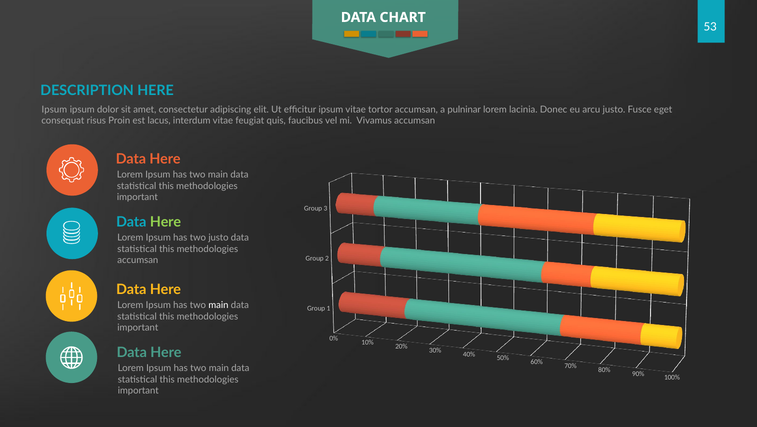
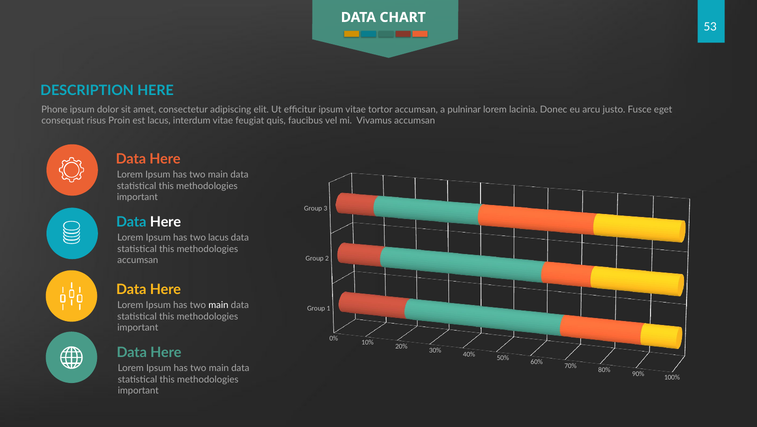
Ipsum at (54, 109): Ipsum -> Phone
Here at (165, 222) colour: light green -> white
two justo: justo -> lacus
